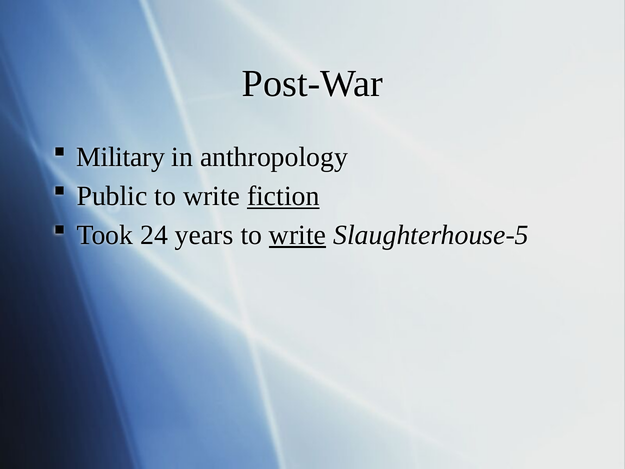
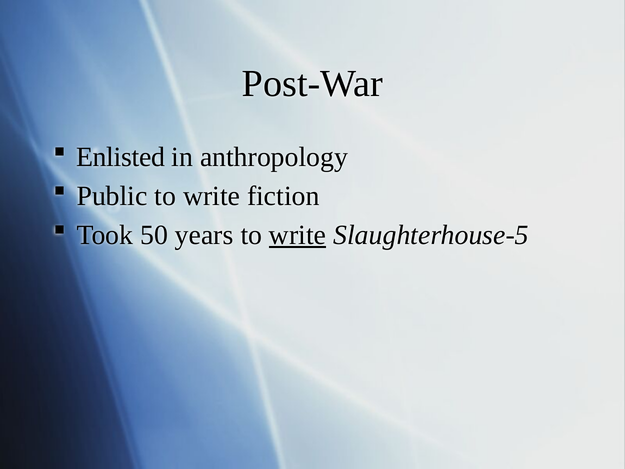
Military: Military -> Enlisted
fiction underline: present -> none
24: 24 -> 50
